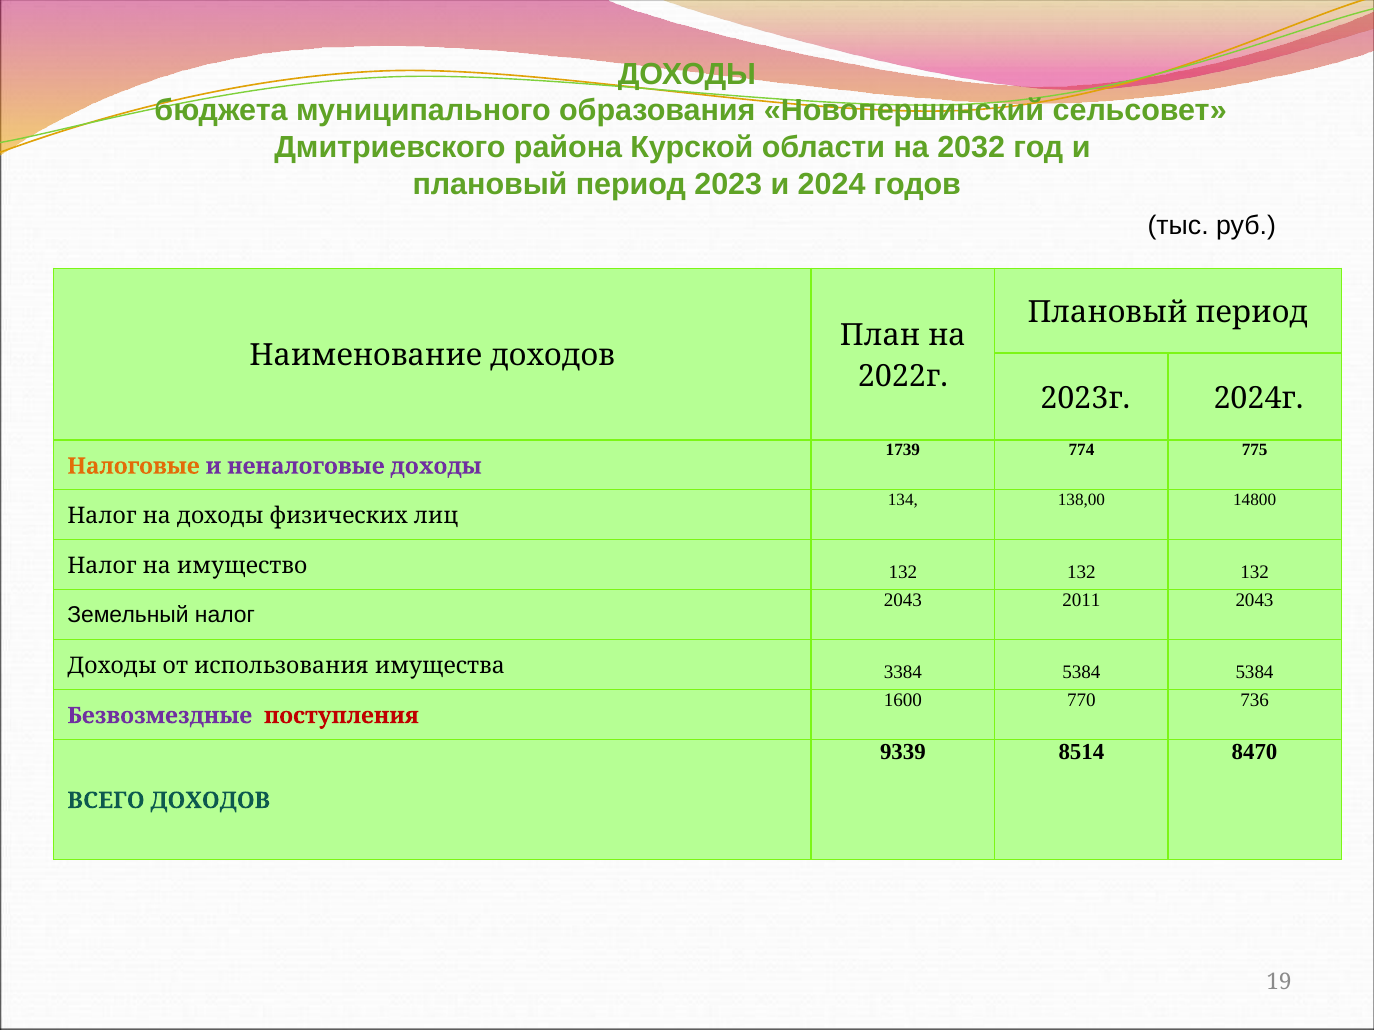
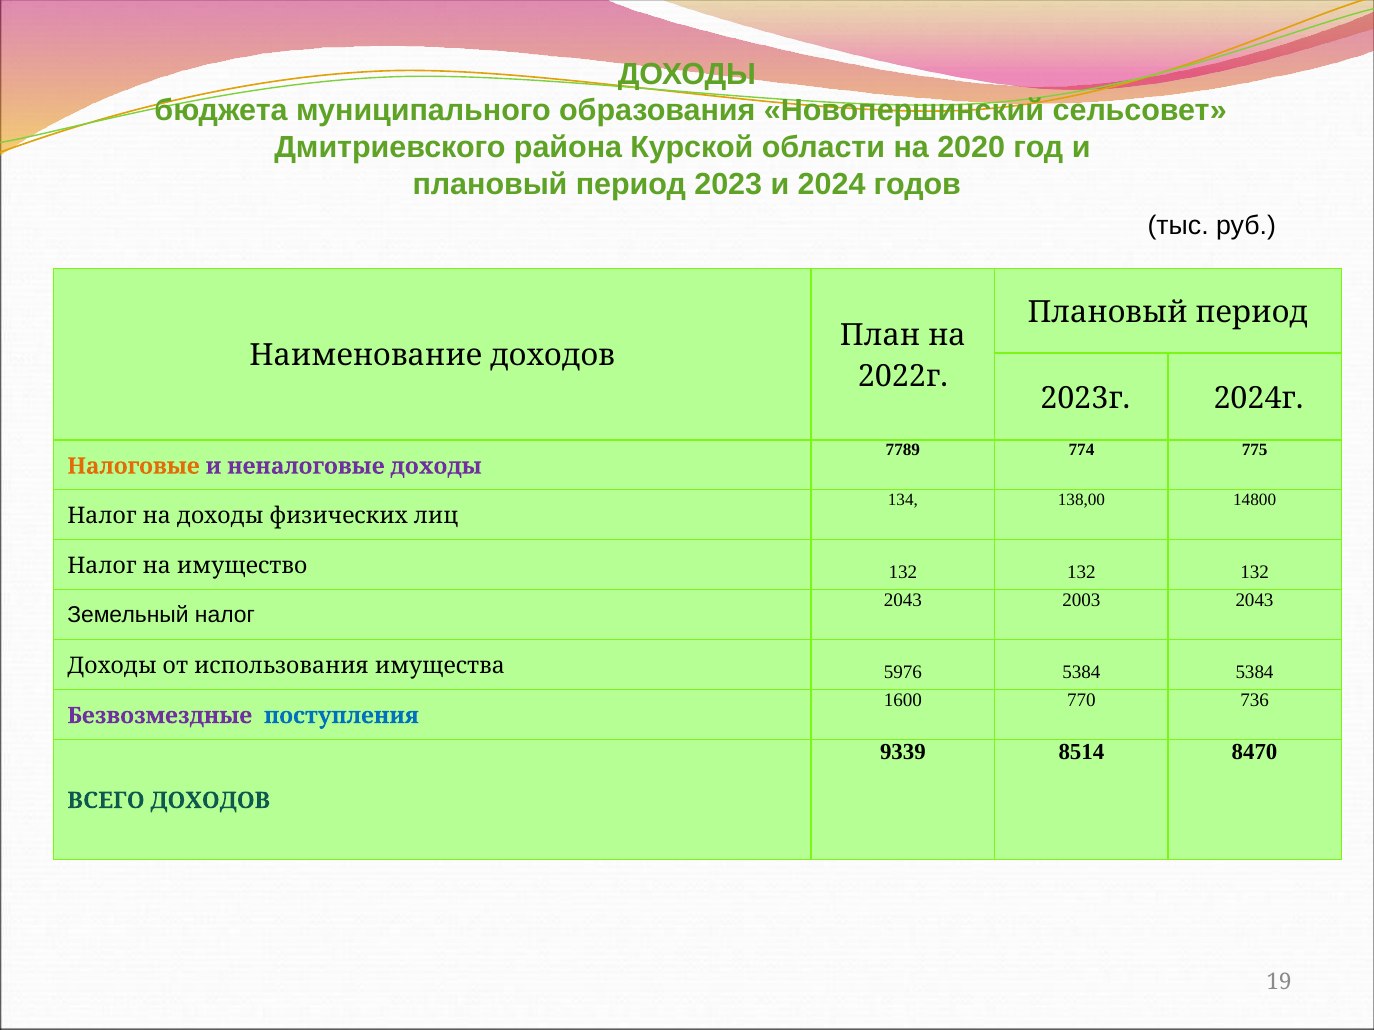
2032: 2032 -> 2020
1739: 1739 -> 7789
2011: 2011 -> 2003
3384: 3384 -> 5976
поступления colour: red -> blue
